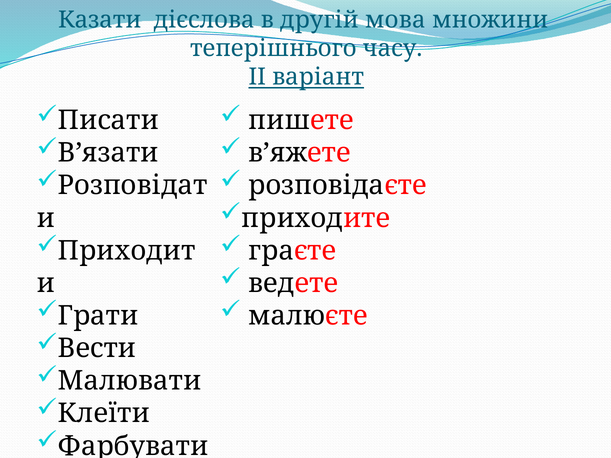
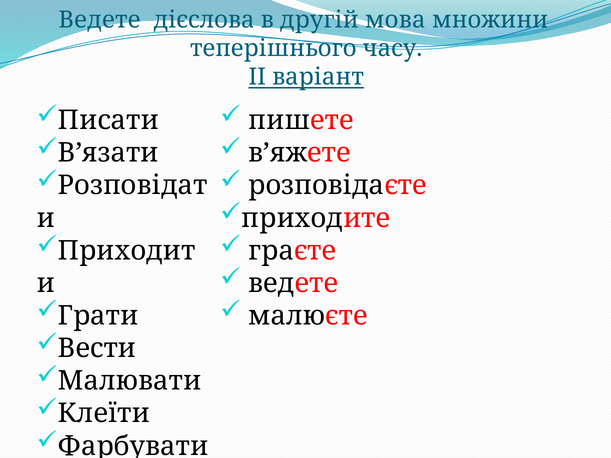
Казати at (100, 20): Казати -> Ведете
